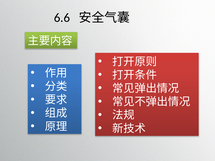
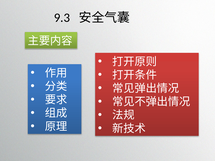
6.6: 6.6 -> 9.3
